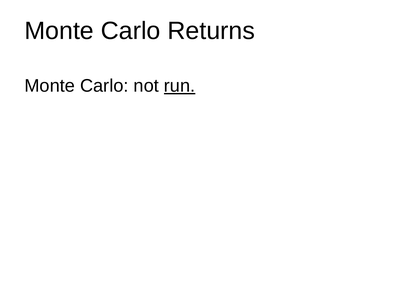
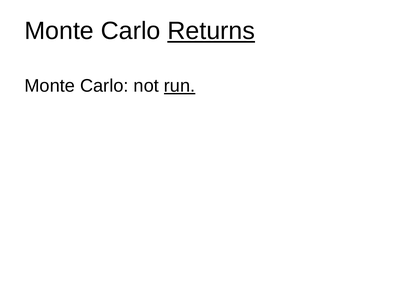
Returns underline: none -> present
